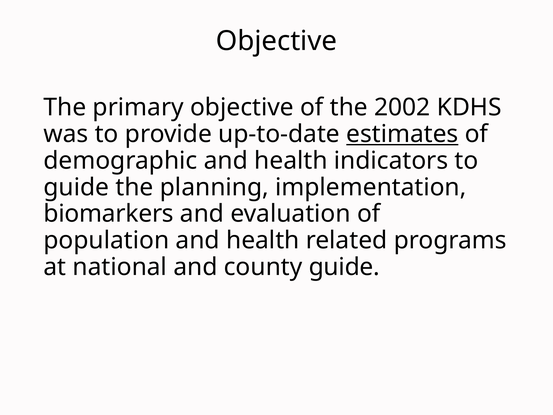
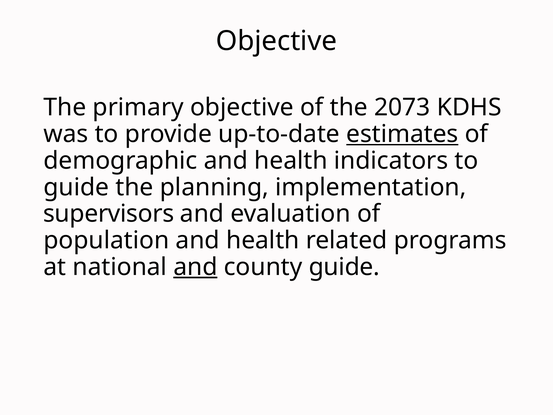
2002: 2002 -> 2073
biomarkers: biomarkers -> supervisors
and at (195, 267) underline: none -> present
